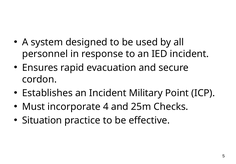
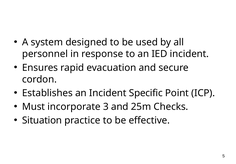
Military: Military -> Specific
4: 4 -> 3
